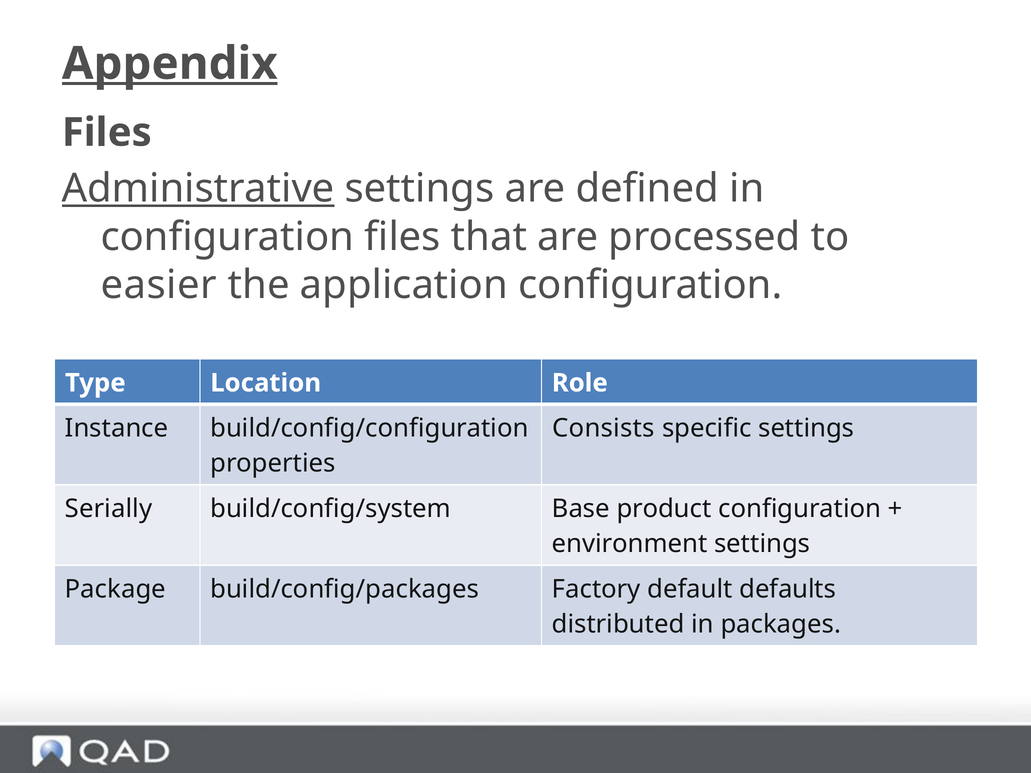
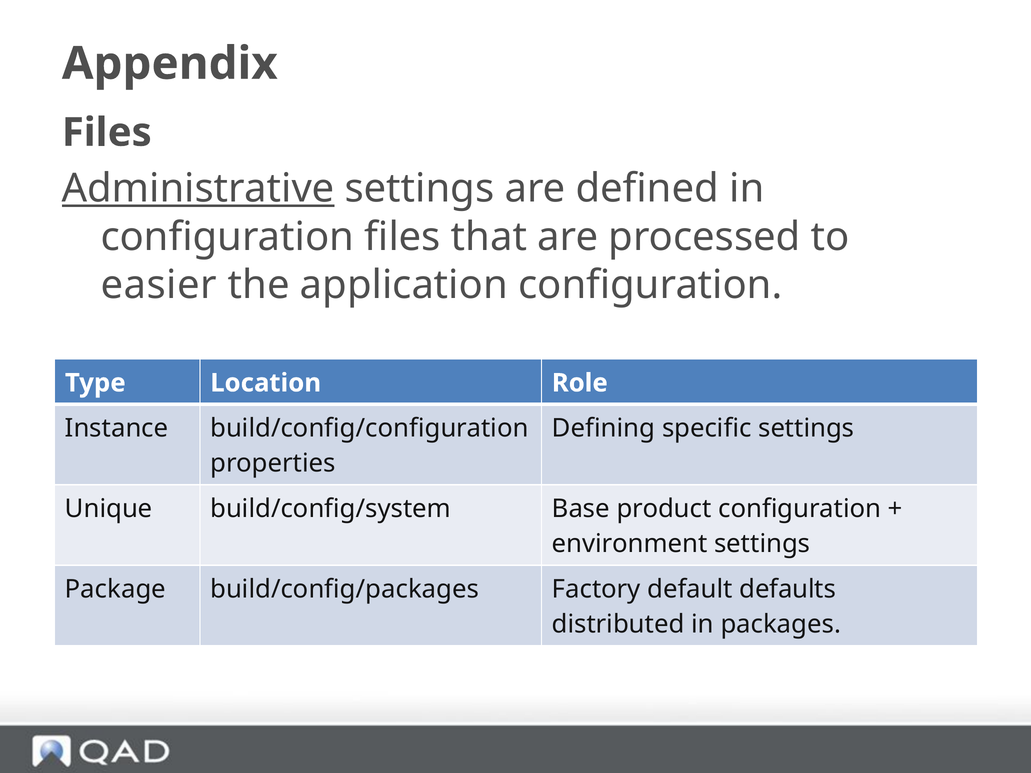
Appendix underline: present -> none
Consists: Consists -> Defining
Serially: Serially -> Unique
